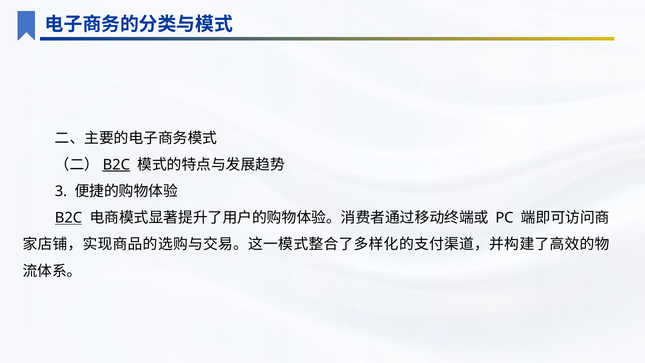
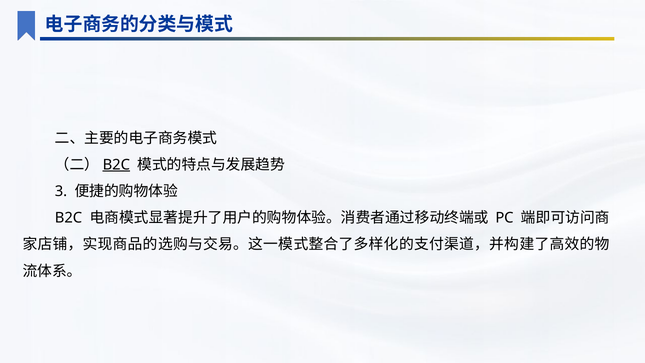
B2C at (69, 218) underline: present -> none
